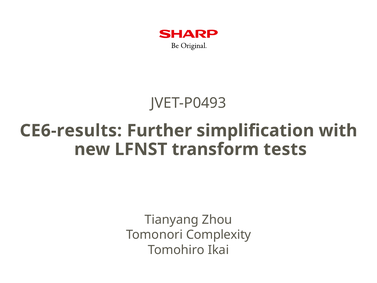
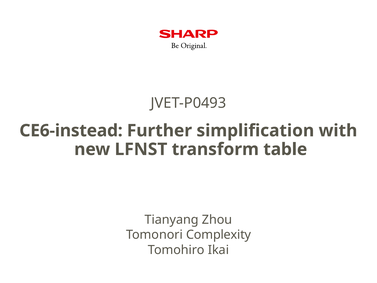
CE6-results: CE6-results -> CE6-instead
tests: tests -> table
